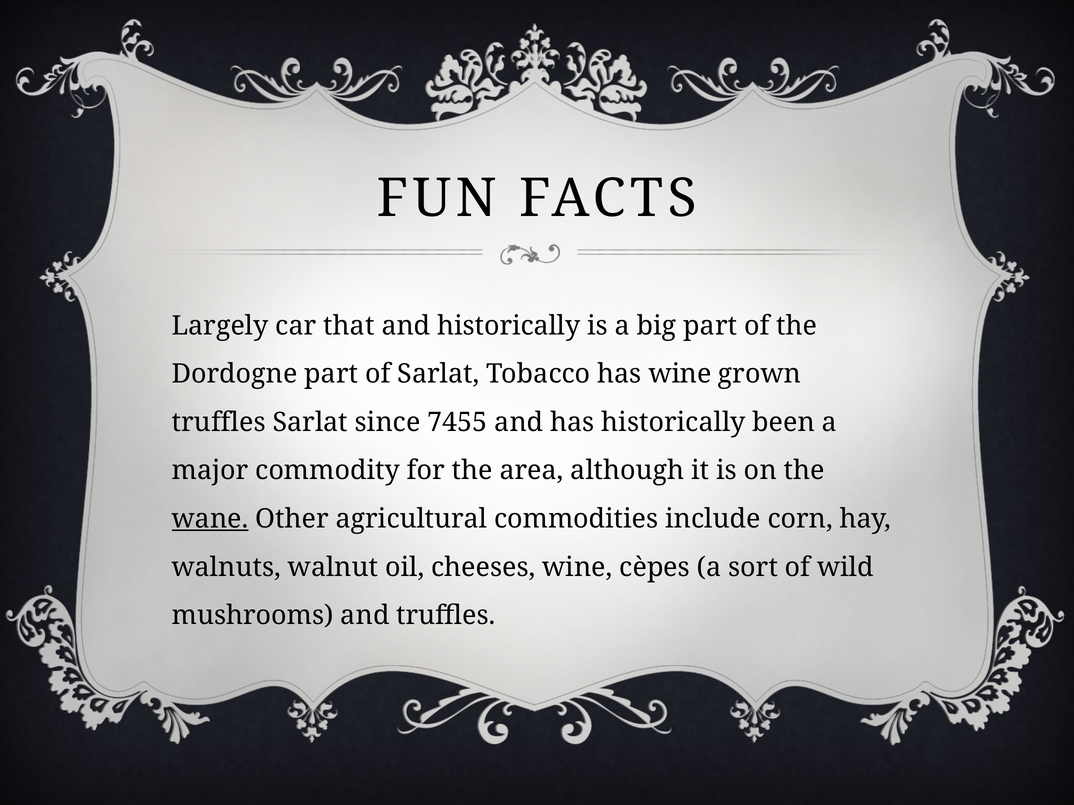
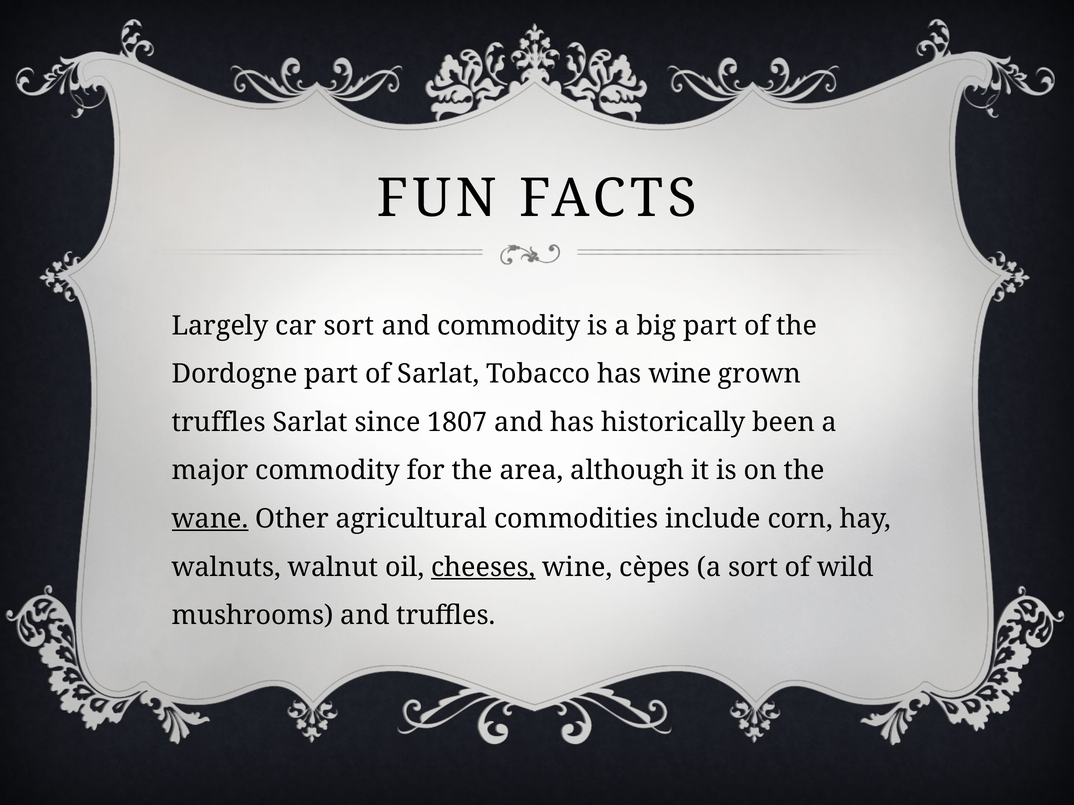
car that: that -> sort
and historically: historically -> commodity
7455: 7455 -> 1807
cheeses underline: none -> present
